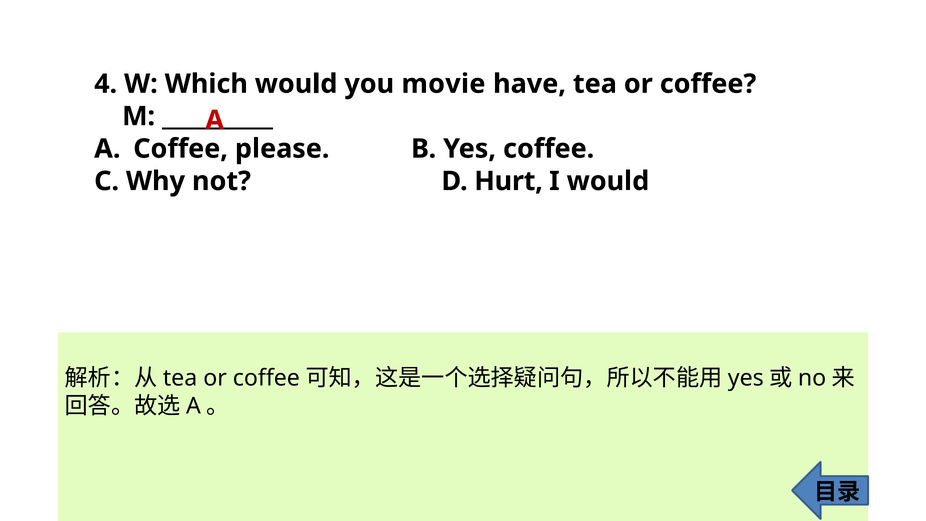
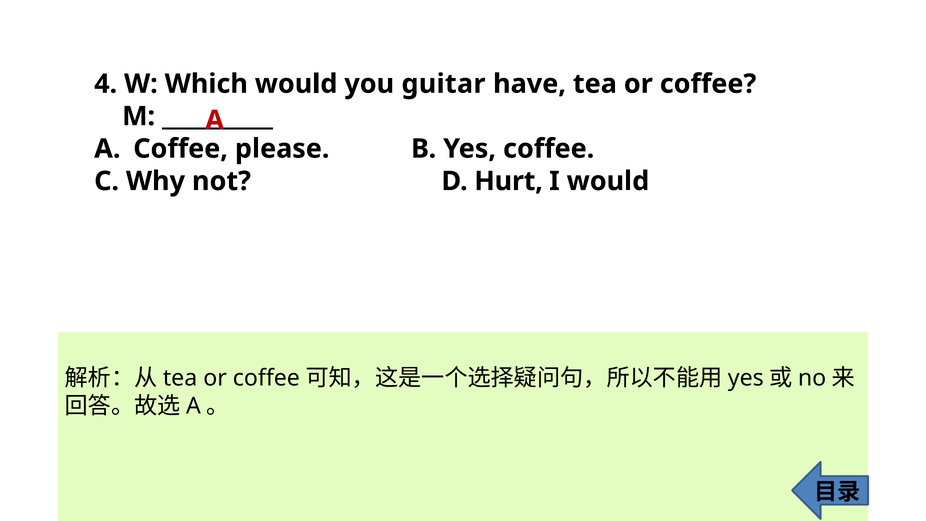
movie: movie -> guitar
